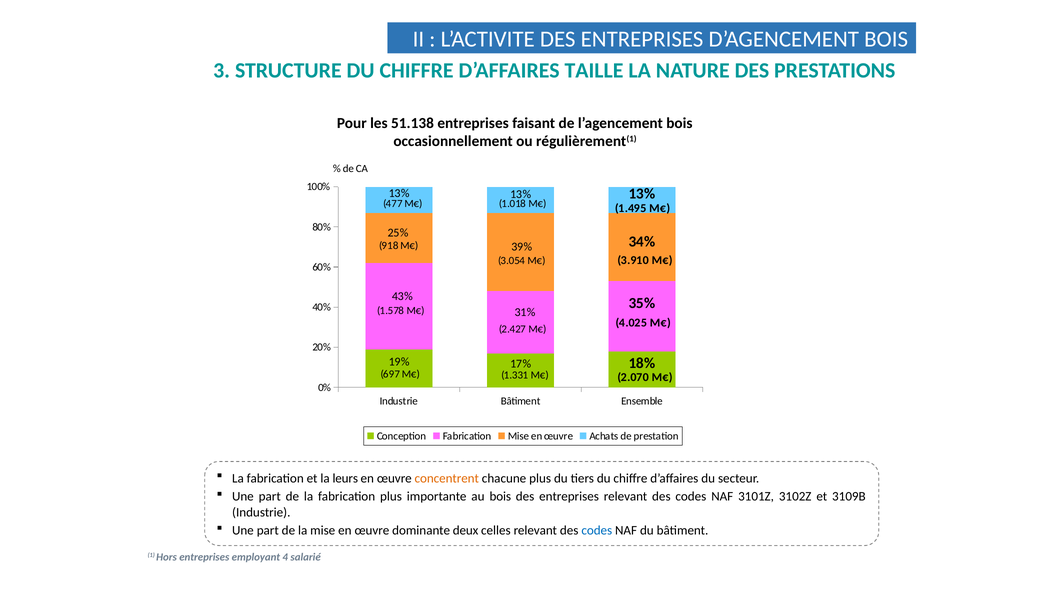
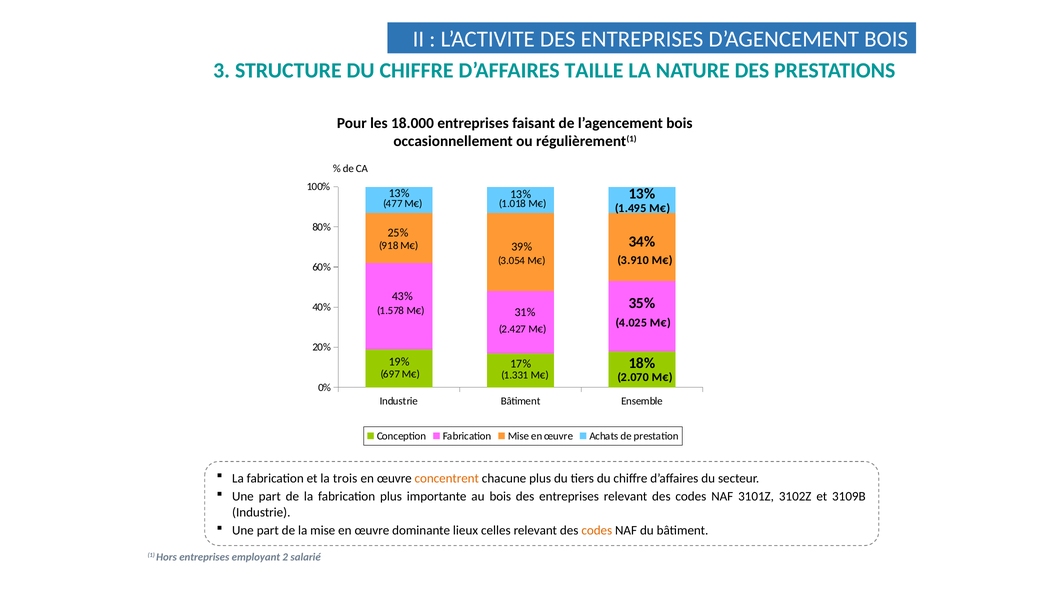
51.138: 51.138 -> 18.000
leurs: leurs -> trois
deux: deux -> lieux
codes at (597, 531) colour: blue -> orange
4: 4 -> 2
